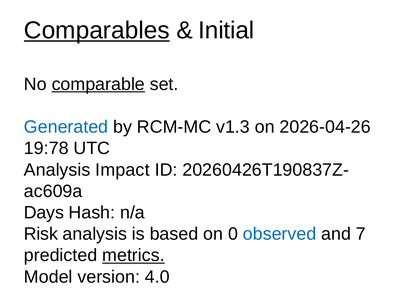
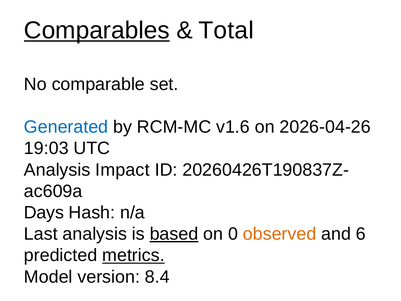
Initial: Initial -> Total
comparable underline: present -> none
v1.3: v1.3 -> v1.6
19:78: 19:78 -> 19:03
Risk: Risk -> Last
based underline: none -> present
observed colour: blue -> orange
7: 7 -> 6
4.0: 4.0 -> 8.4
